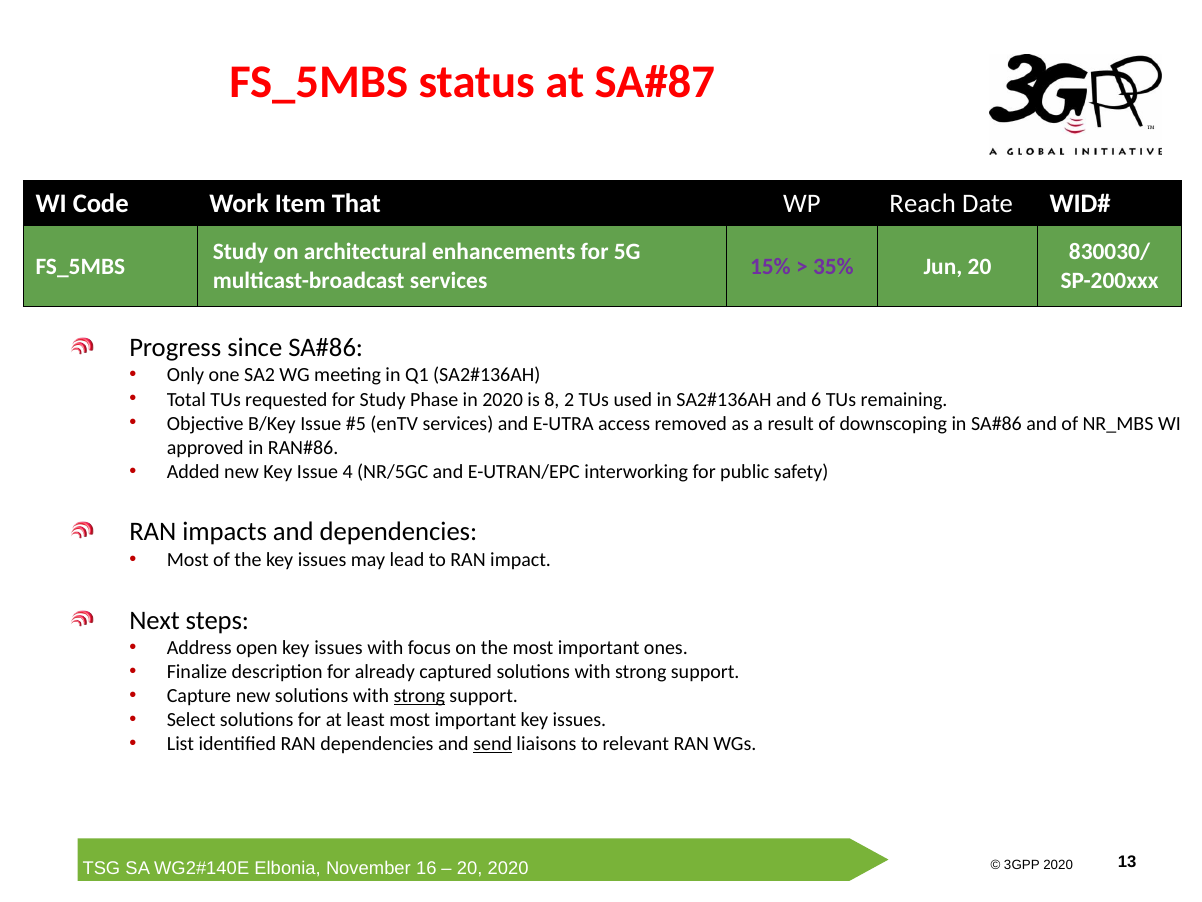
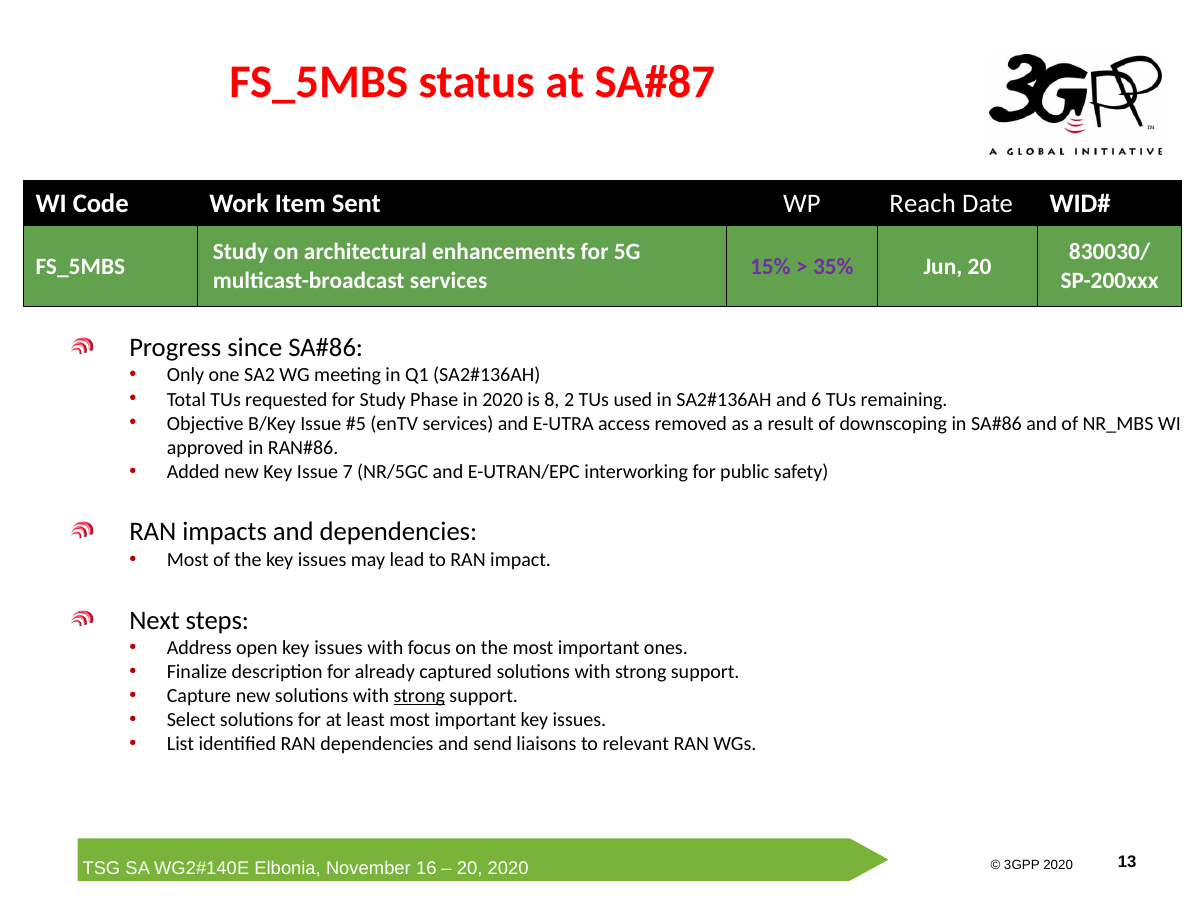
That: That -> Sent
4: 4 -> 7
send underline: present -> none
